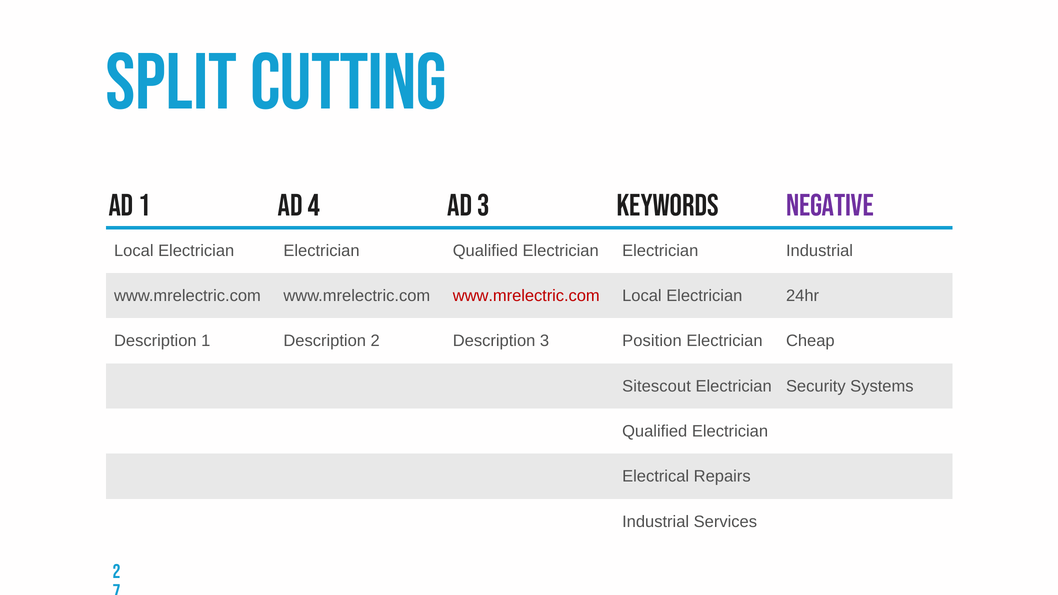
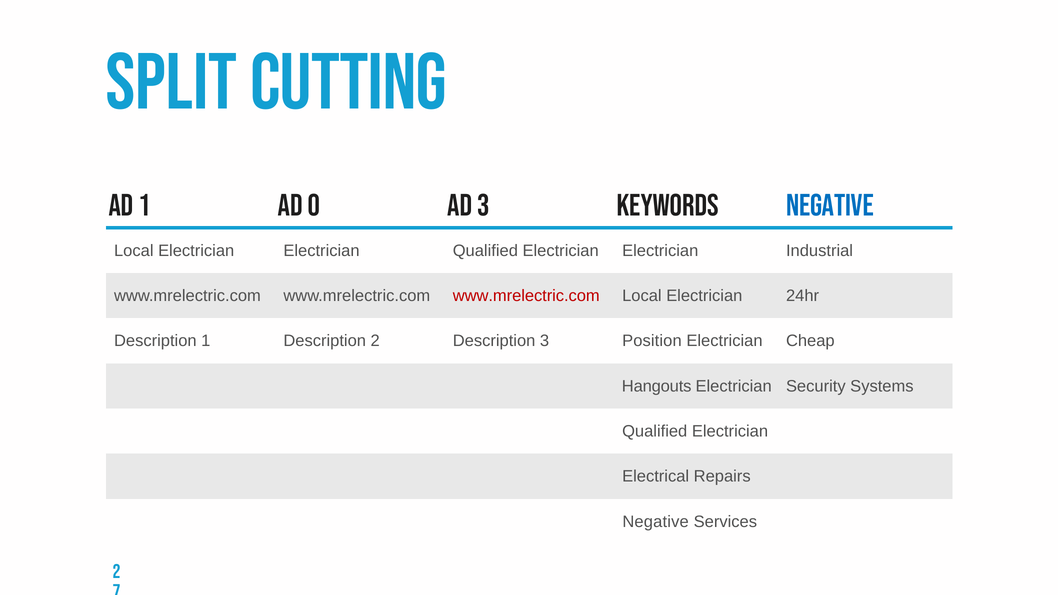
4: 4 -> 0
Negative at (830, 206) colour: purple -> blue
Sitescout: Sitescout -> Hangouts
Industrial at (656, 522): Industrial -> Negative
